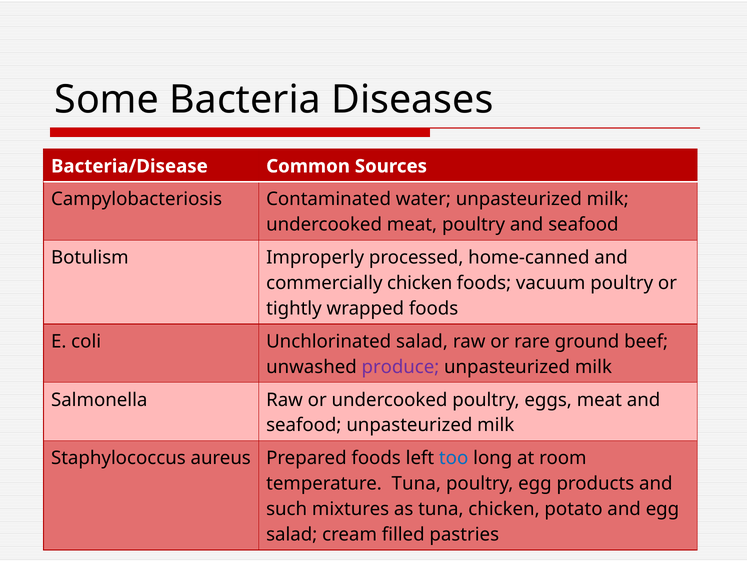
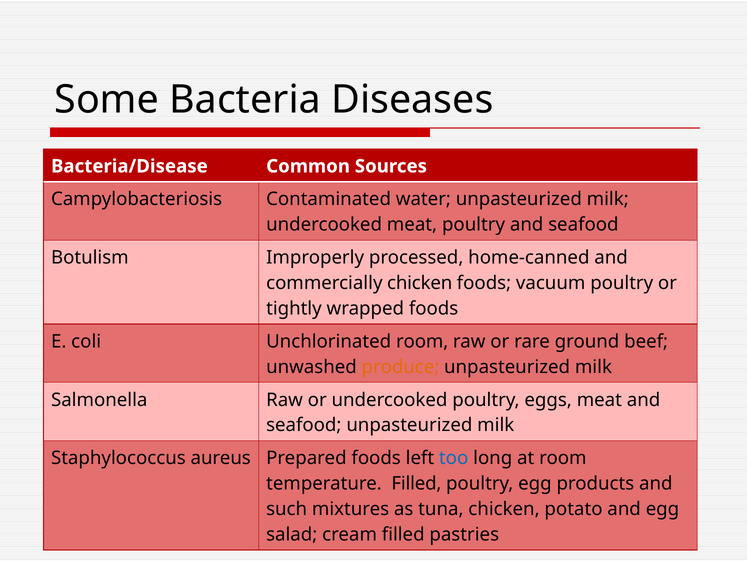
Unchlorinated salad: salad -> room
produce colour: purple -> orange
temperature Tuna: Tuna -> Filled
